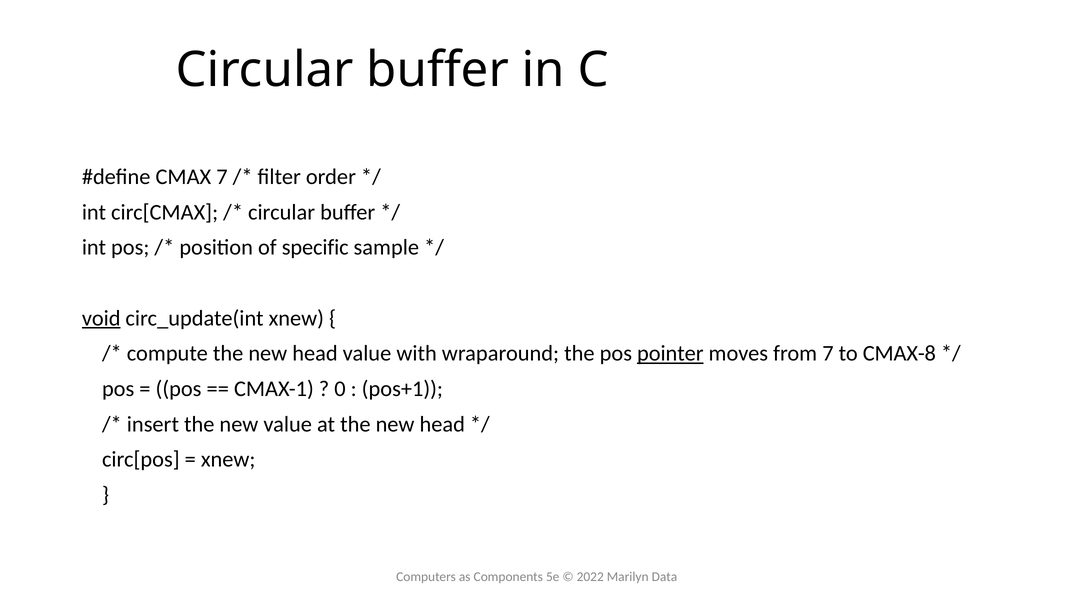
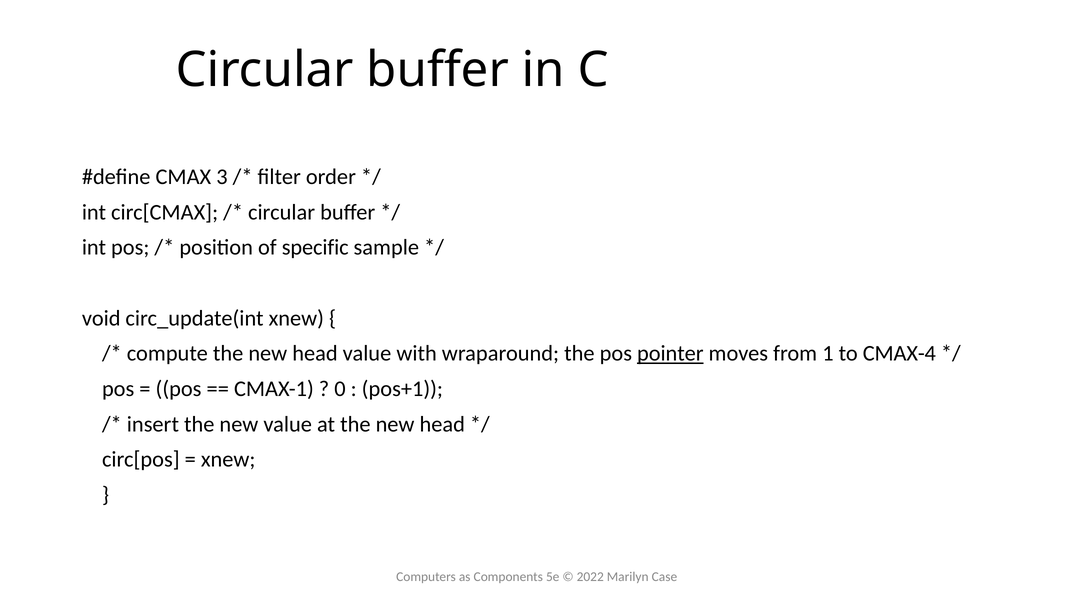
CMAX 7: 7 -> 3
void underline: present -> none
from 7: 7 -> 1
CMAX-8: CMAX-8 -> CMAX-4
Data: Data -> Case
